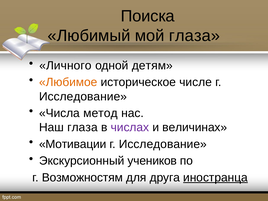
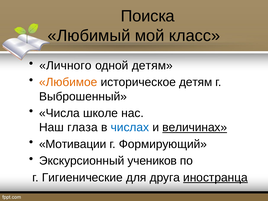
мой глаза: глаза -> класс
историческое числе: числе -> детям
Исследование at (83, 96): Исследование -> Выброшенный
метод: метод -> школе
числах colour: purple -> blue
величинах underline: none -> present
Исследование at (163, 144): Исследование -> Формирующий
Возможностям: Возможностям -> Гигиенические
